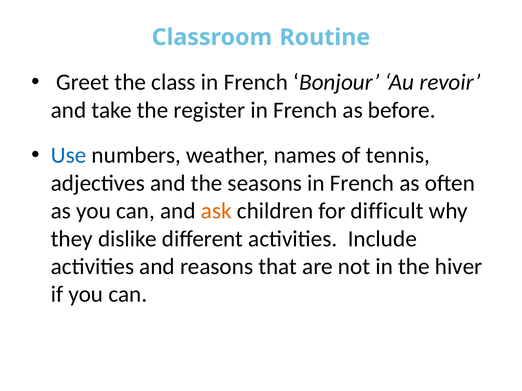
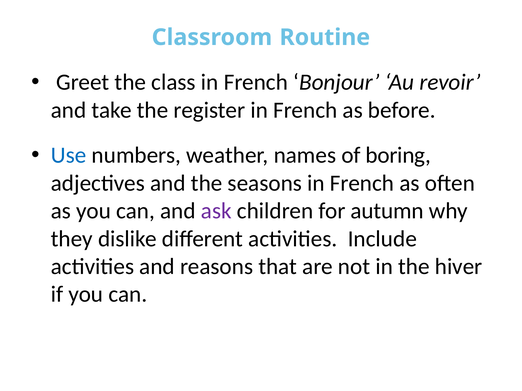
tennis: tennis -> boring
ask colour: orange -> purple
difficult: difficult -> autumn
